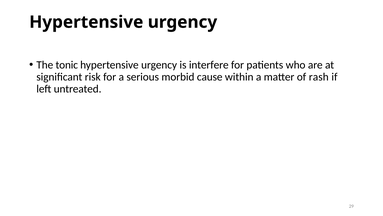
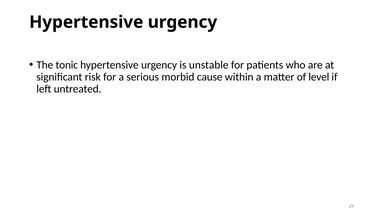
interfere: interfere -> unstable
rash: rash -> level
